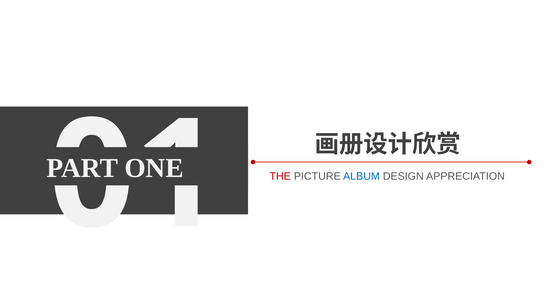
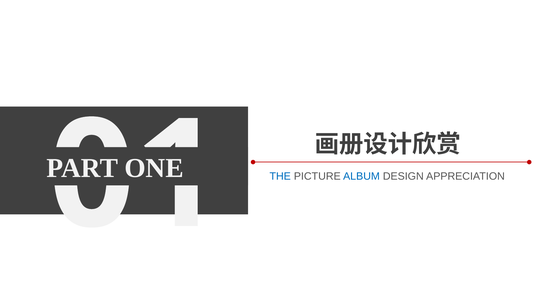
THE colour: red -> blue
